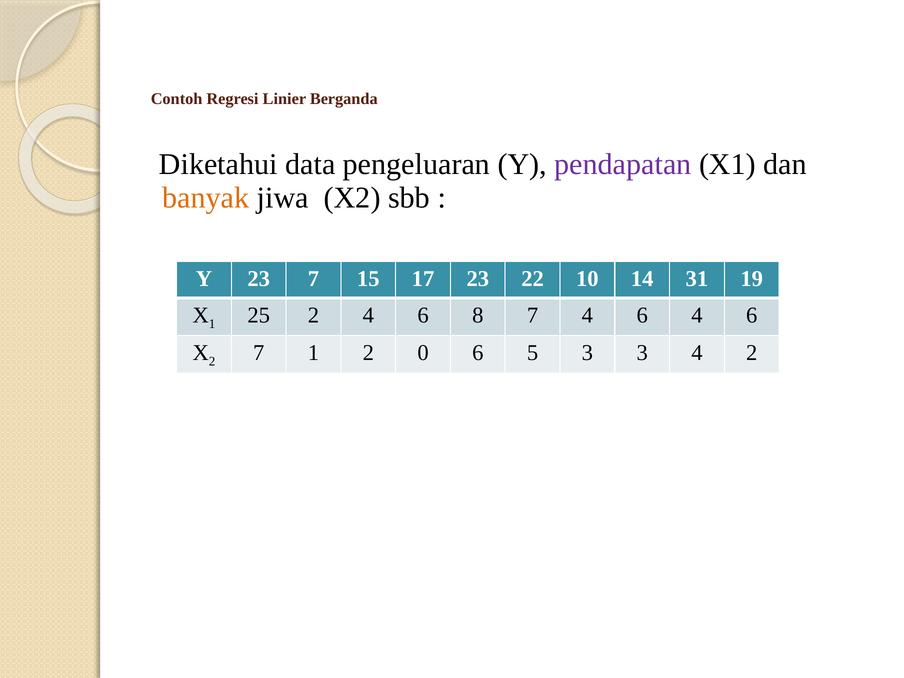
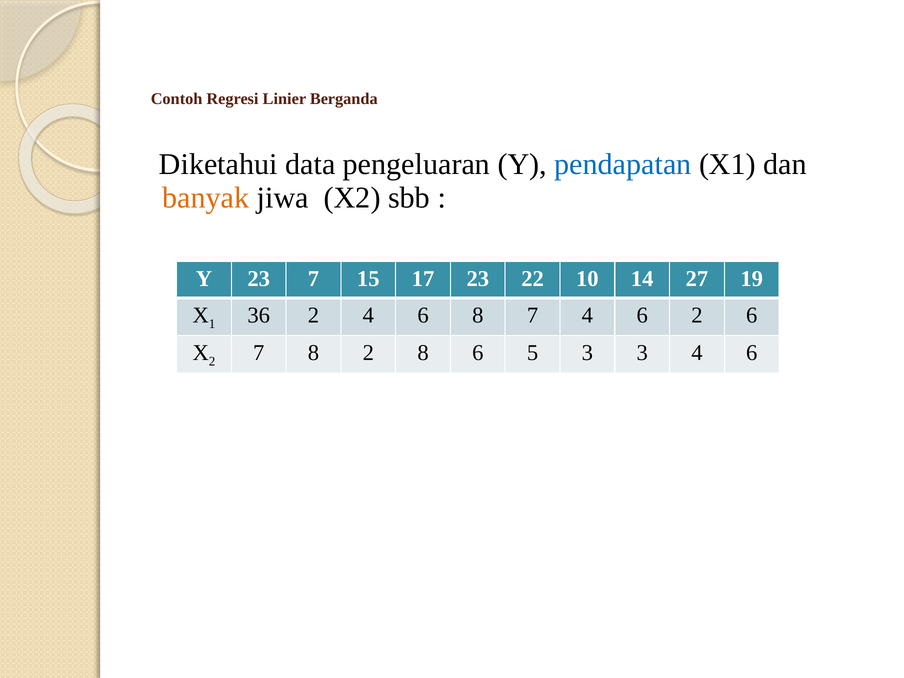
pendapatan colour: purple -> blue
31: 31 -> 27
25: 25 -> 36
6 4: 4 -> 2
7 1: 1 -> 8
2 0: 0 -> 8
3 4 2: 2 -> 6
